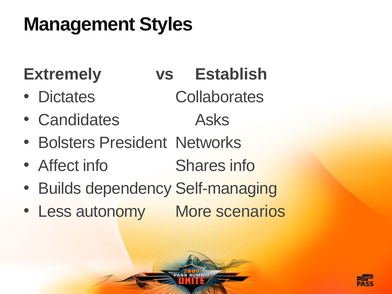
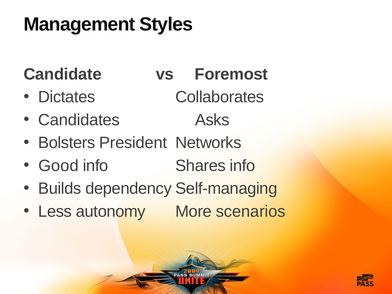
Extremely: Extremely -> Candidate
Establish: Establish -> Foremost
Affect: Affect -> Good
